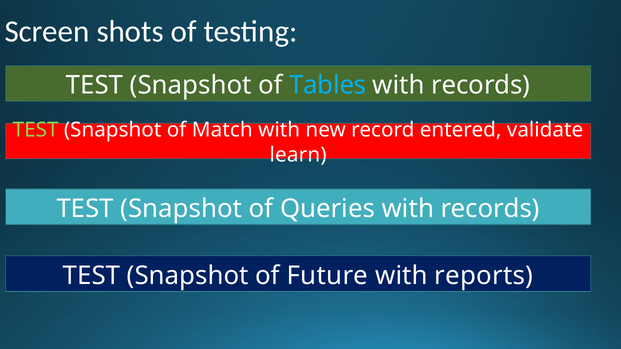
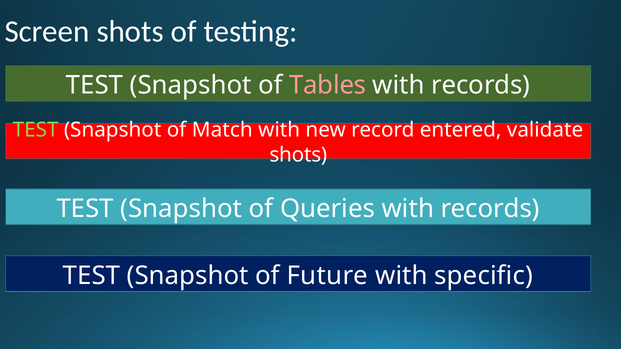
Tables colour: light blue -> pink
learn at (298, 155): learn -> shots
reports: reports -> specific
